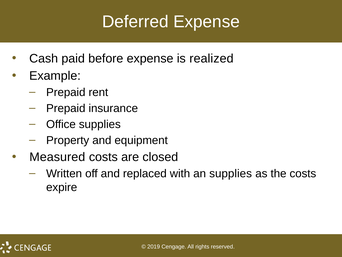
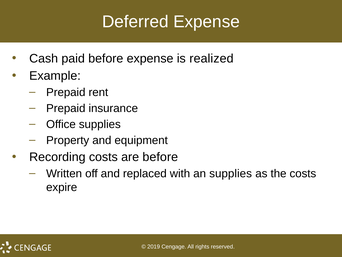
Measured: Measured -> Recording
are closed: closed -> before
